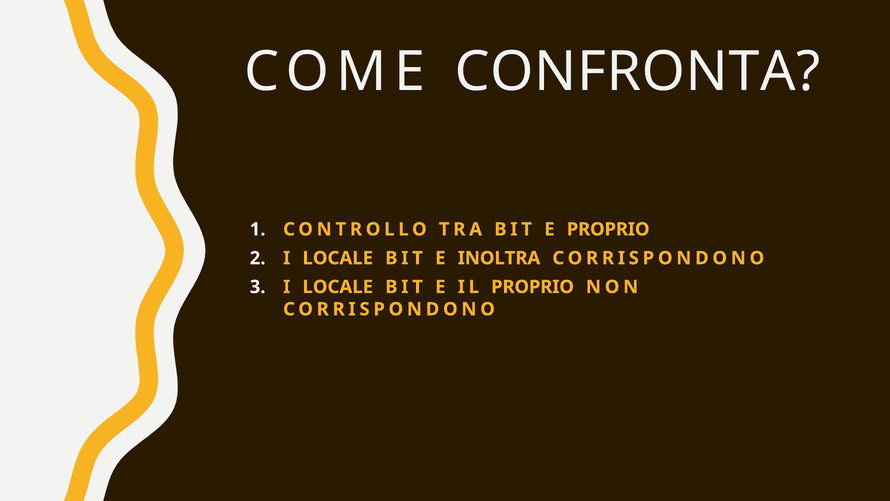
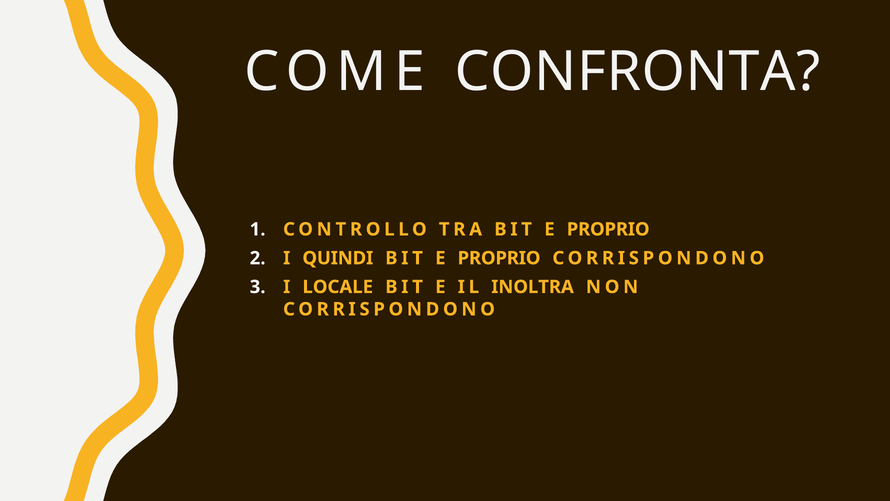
LOCALE at (338, 258): LOCALE -> QUINDI
INOLTRA at (499, 258): INOLTRA -> PROPRIO
IL PROPRIO: PROPRIO -> INOLTRA
